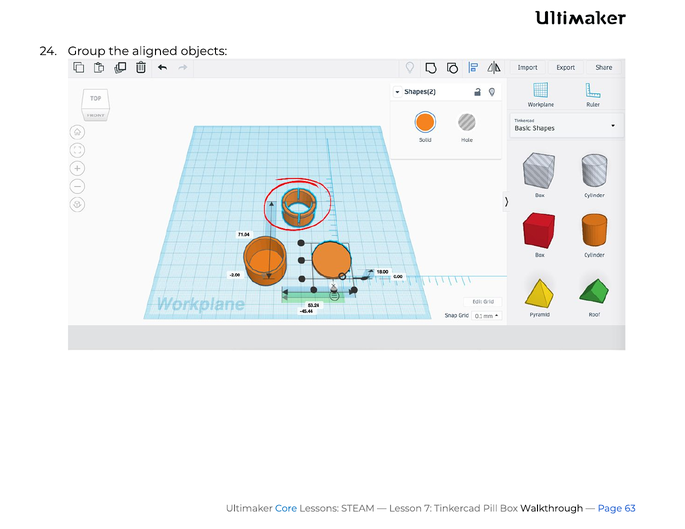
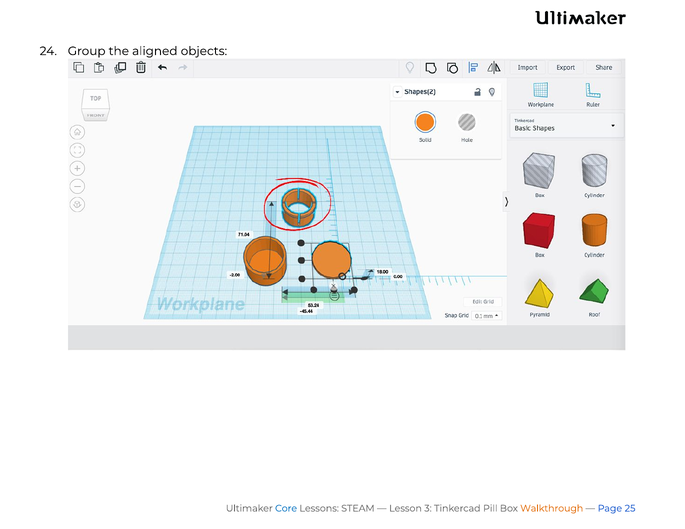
7: 7 -> 3
Walkthrough colour: black -> orange
63: 63 -> 25
